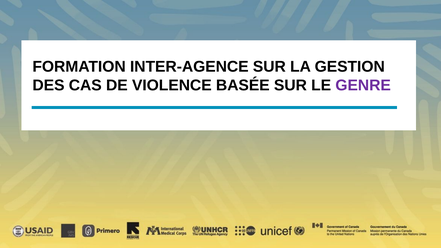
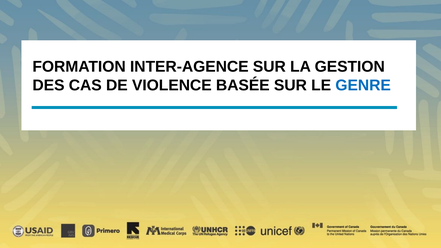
GENRE at (363, 85) colour: purple -> blue
